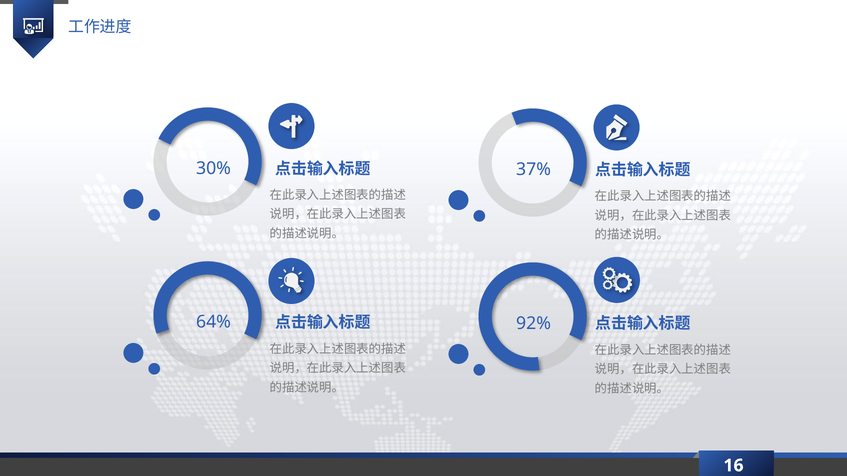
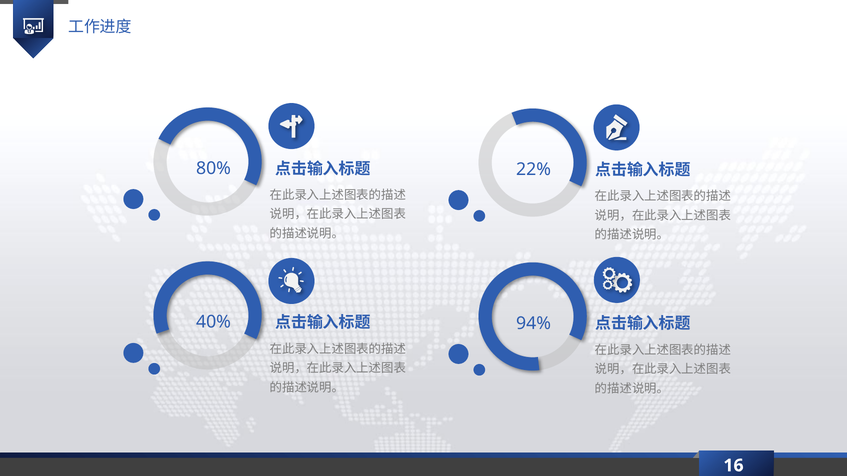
30%: 30% -> 80%
37%: 37% -> 22%
64%: 64% -> 40%
92%: 92% -> 94%
